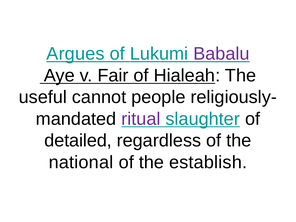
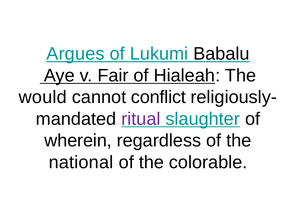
Babalu colour: purple -> black
useful: useful -> would
people: people -> conflict
detailed: detailed -> wherein
establish: establish -> colorable
